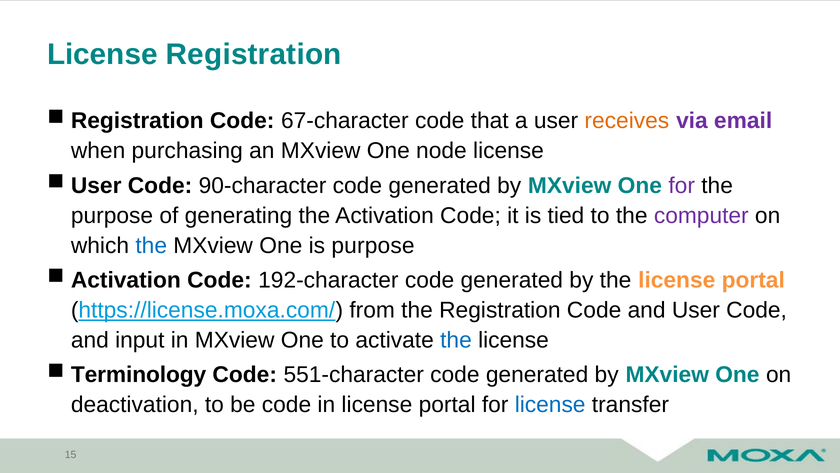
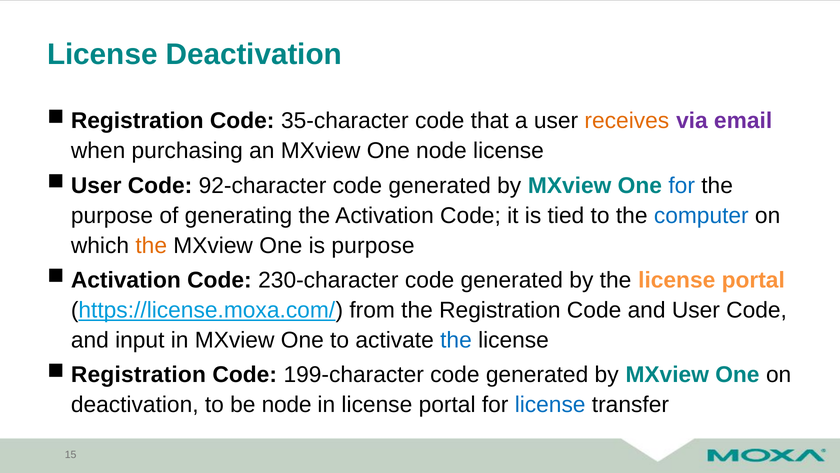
License Registration: Registration -> Deactivation
67-character: 67-character -> 35-character
90-character: 90-character -> 92-character
for at (682, 185) colour: purple -> blue
computer colour: purple -> blue
the at (151, 245) colour: blue -> orange
192-character: 192-character -> 230-character
Terminology at (139, 374): Terminology -> Registration
551-character: 551-character -> 199-character
be code: code -> node
